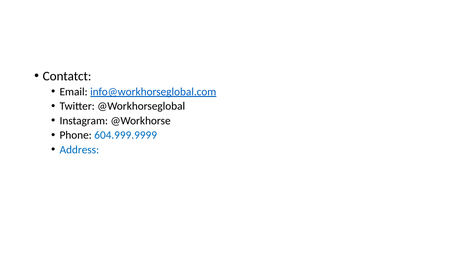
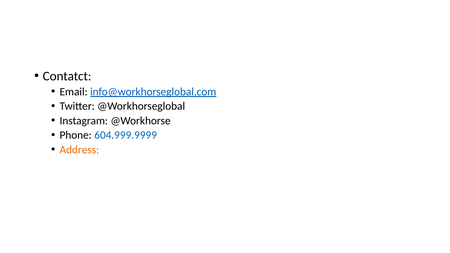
Address colour: blue -> orange
